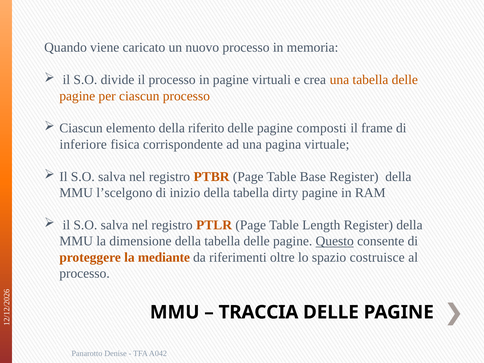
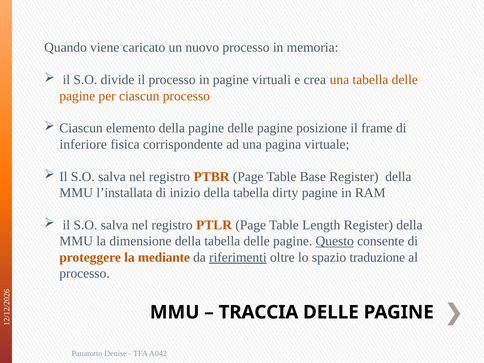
della riferito: riferito -> pagine
composti: composti -> posizione
l’scelgono: l’scelgono -> l’installata
riferimenti underline: none -> present
costruisce: costruisce -> traduzione
